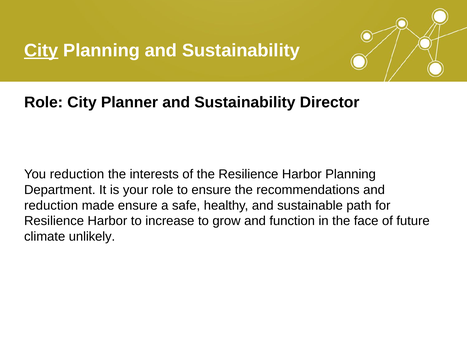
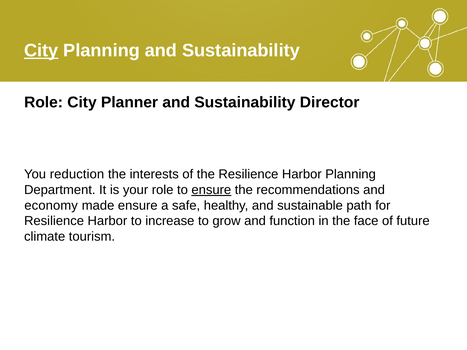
ensure at (211, 190) underline: none -> present
reduction at (51, 206): reduction -> economy
unlikely: unlikely -> tourism
